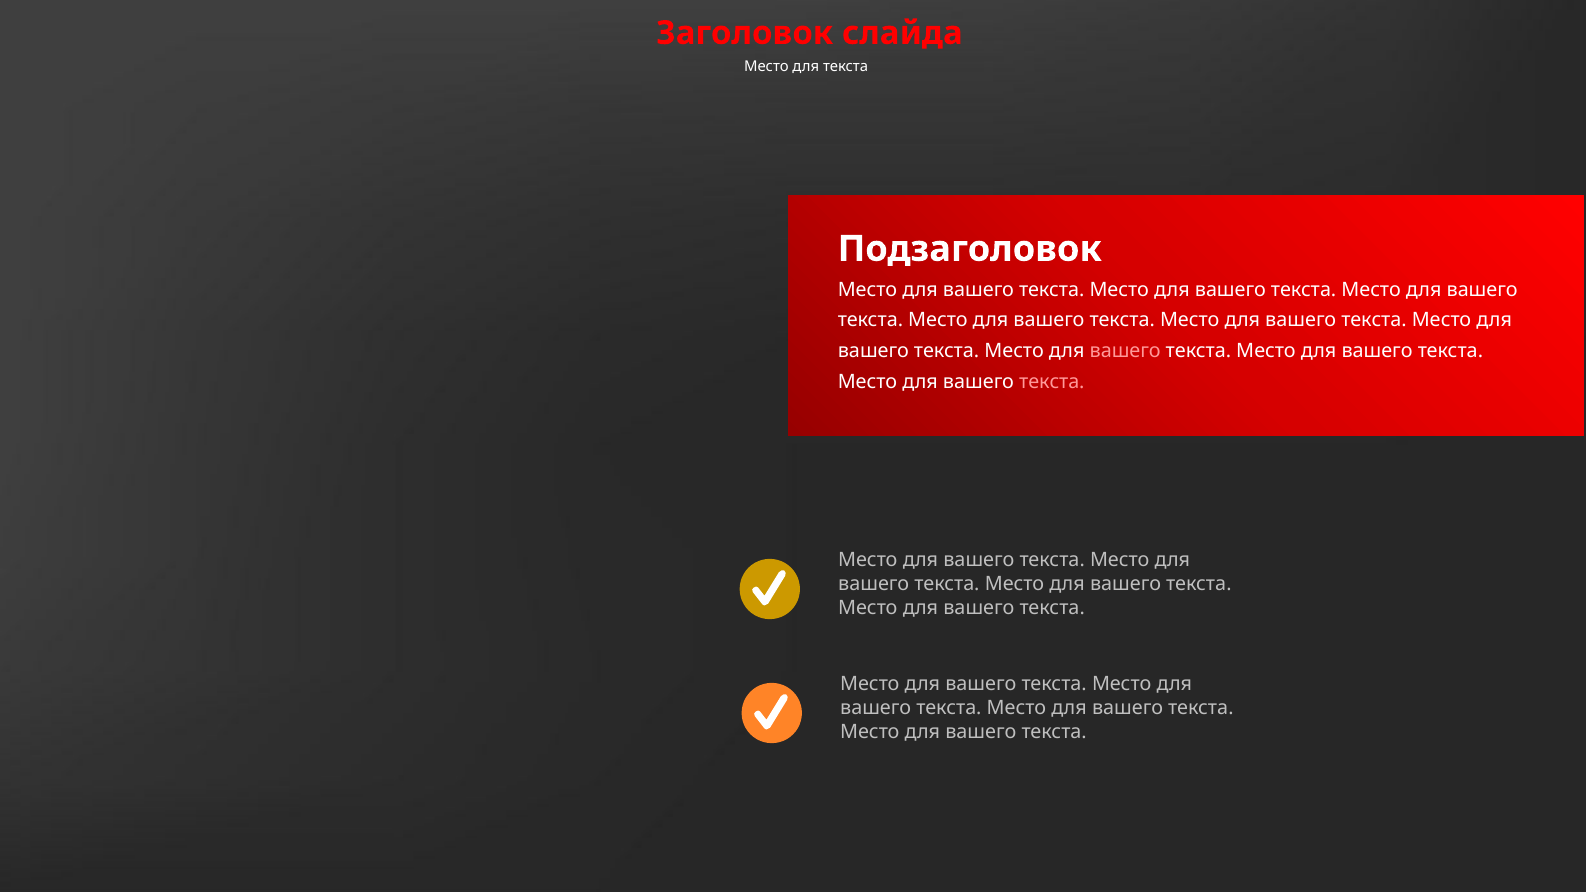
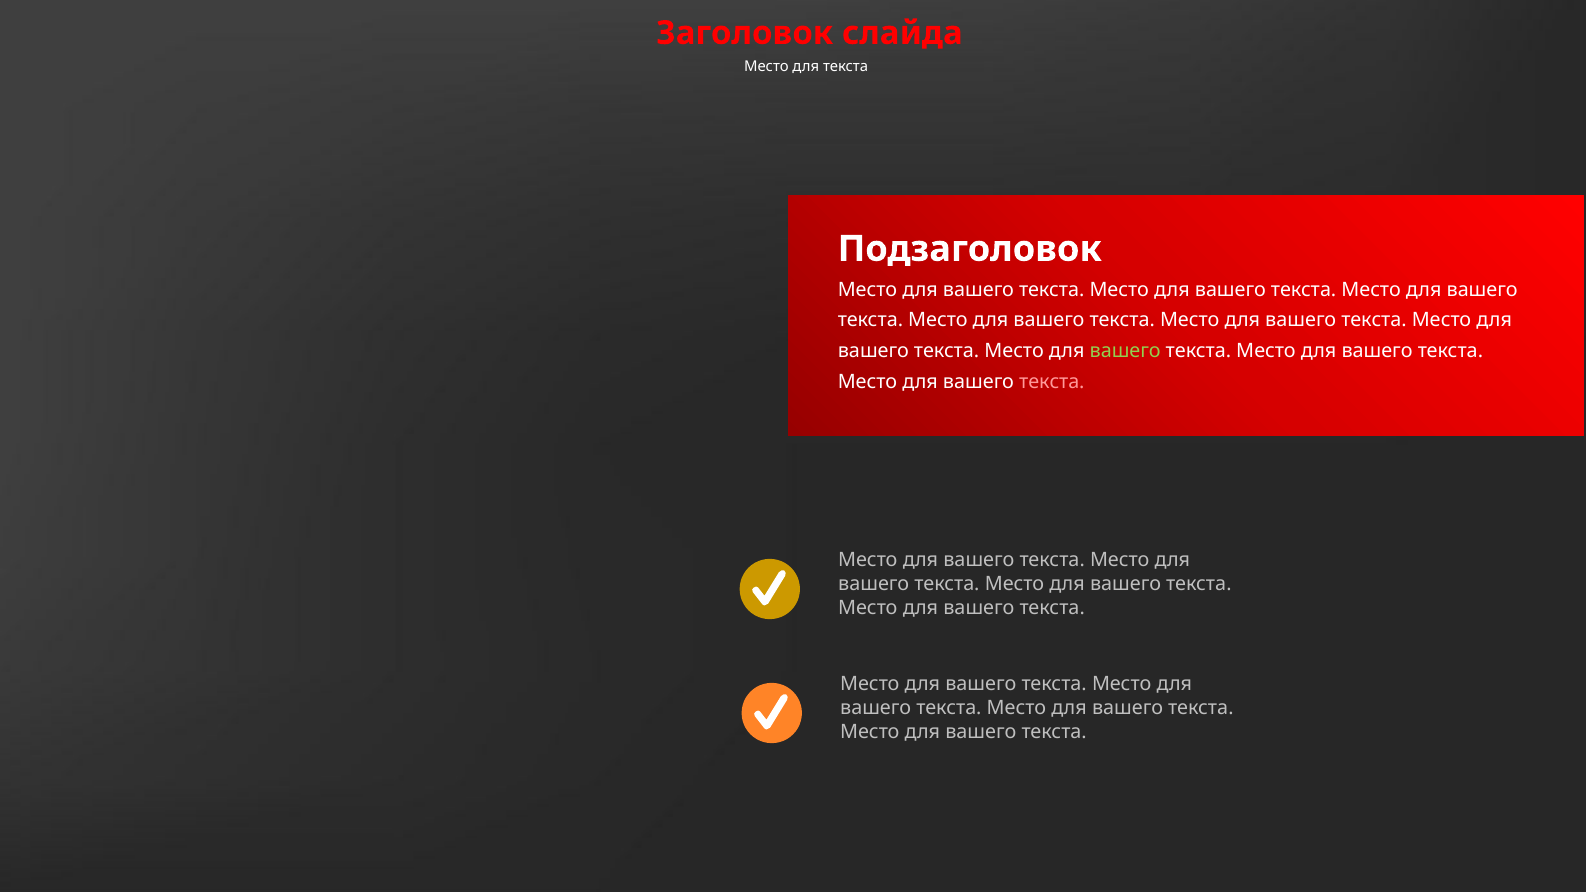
вашего at (1125, 351) colour: pink -> light green
